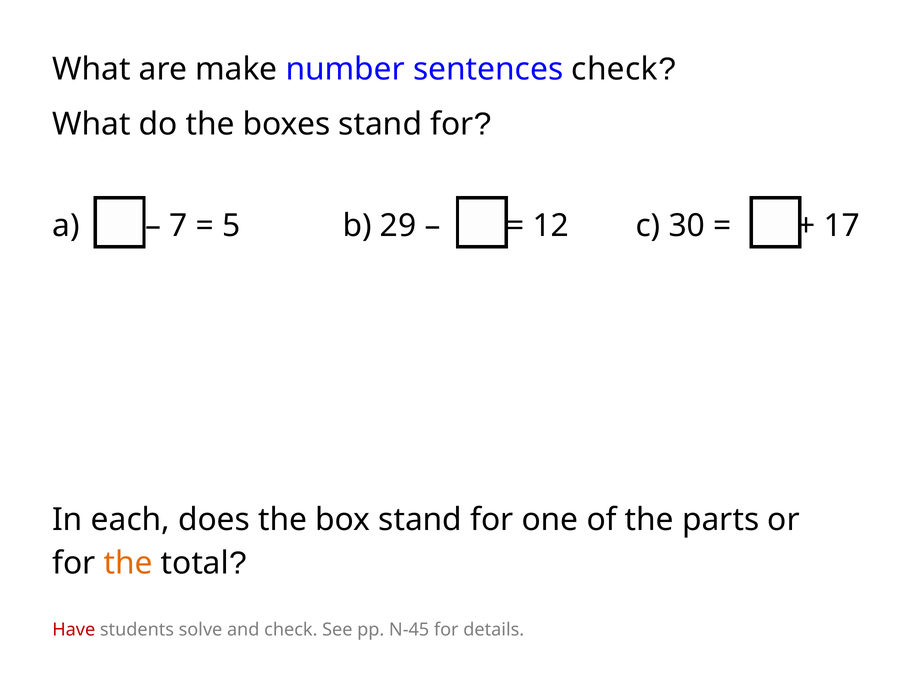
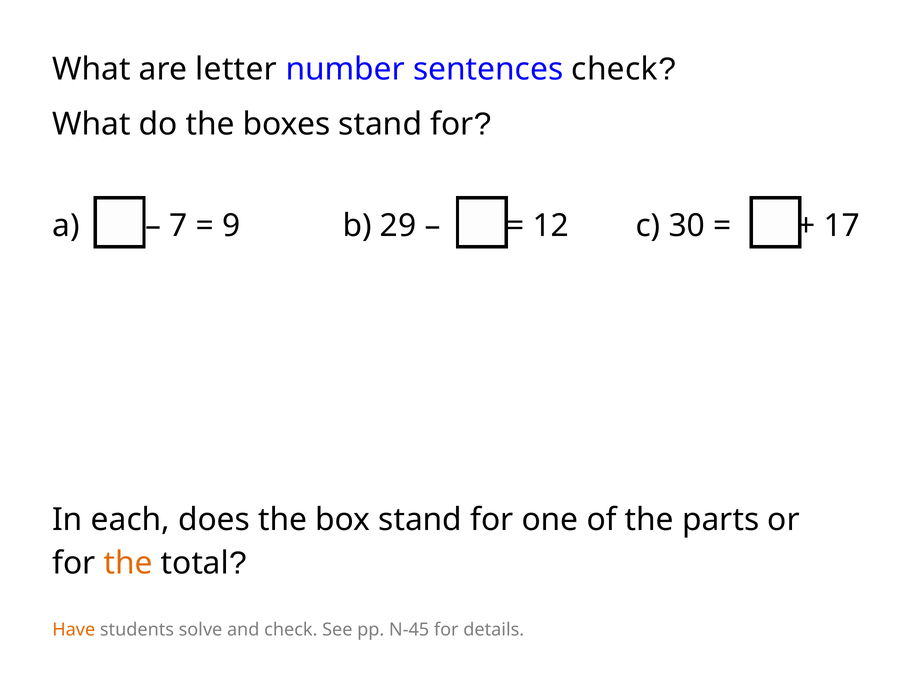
make: make -> letter
5: 5 -> 9
Have colour: red -> orange
